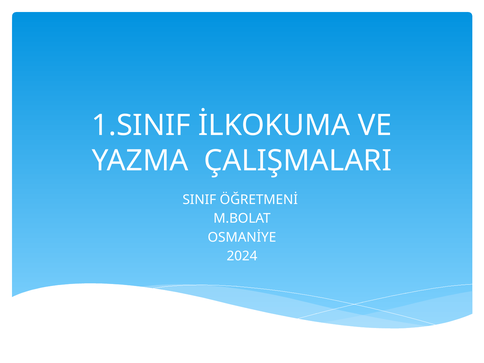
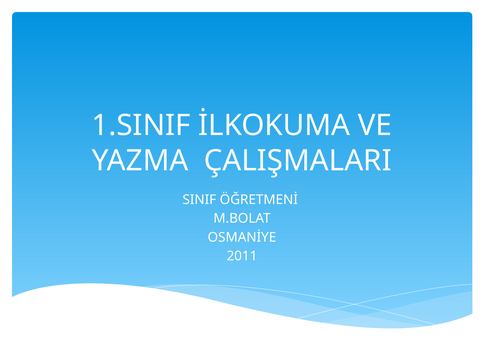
2024: 2024 -> 2011
